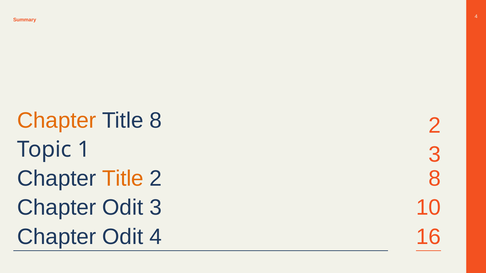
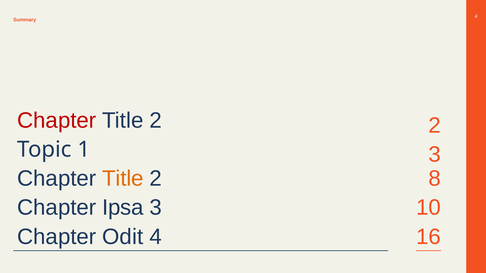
Chapter at (57, 121) colour: orange -> red
8 at (156, 121): 8 -> 2
Odit at (123, 208): Odit -> Ipsa
